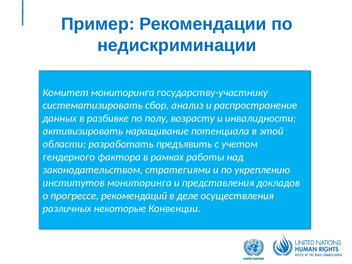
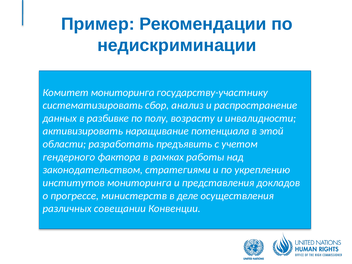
рекомендаций: рекомендаций -> министерств
некоторые: некоторые -> совещании
